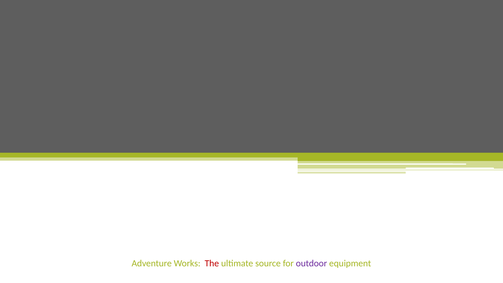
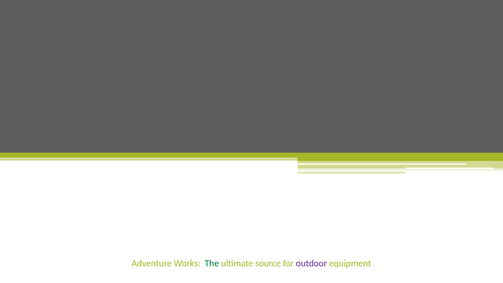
The colour: red -> green
